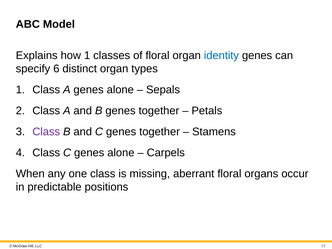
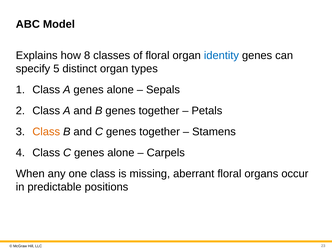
how 1: 1 -> 8
6: 6 -> 5
Class at (46, 132) colour: purple -> orange
